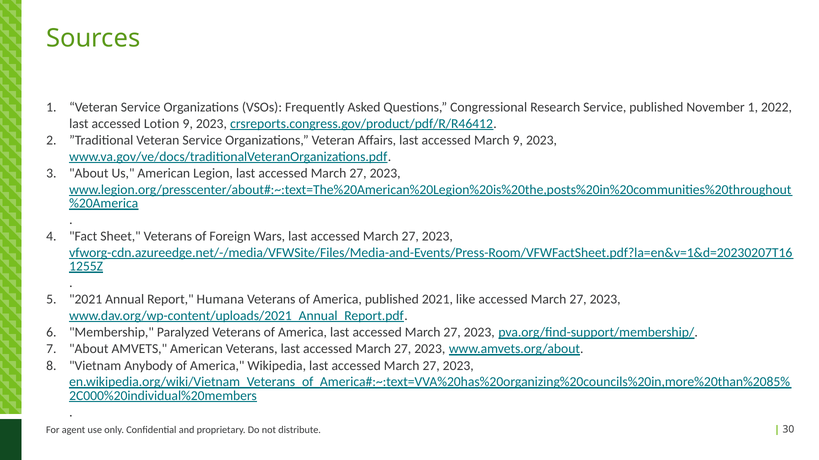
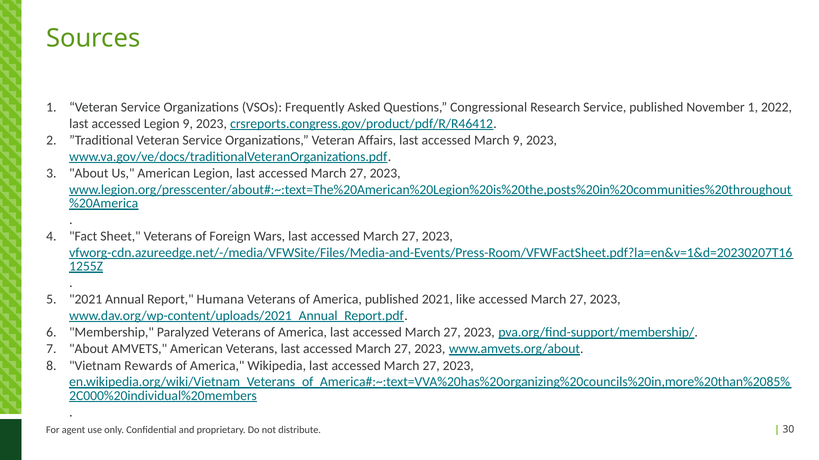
accessed Lotion: Lotion -> Legion
Anybody: Anybody -> Rewards
